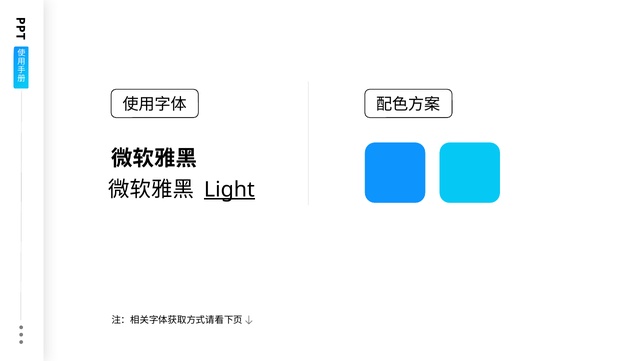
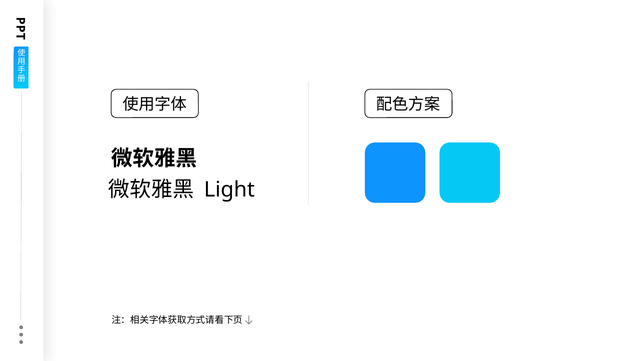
Light underline: present -> none
